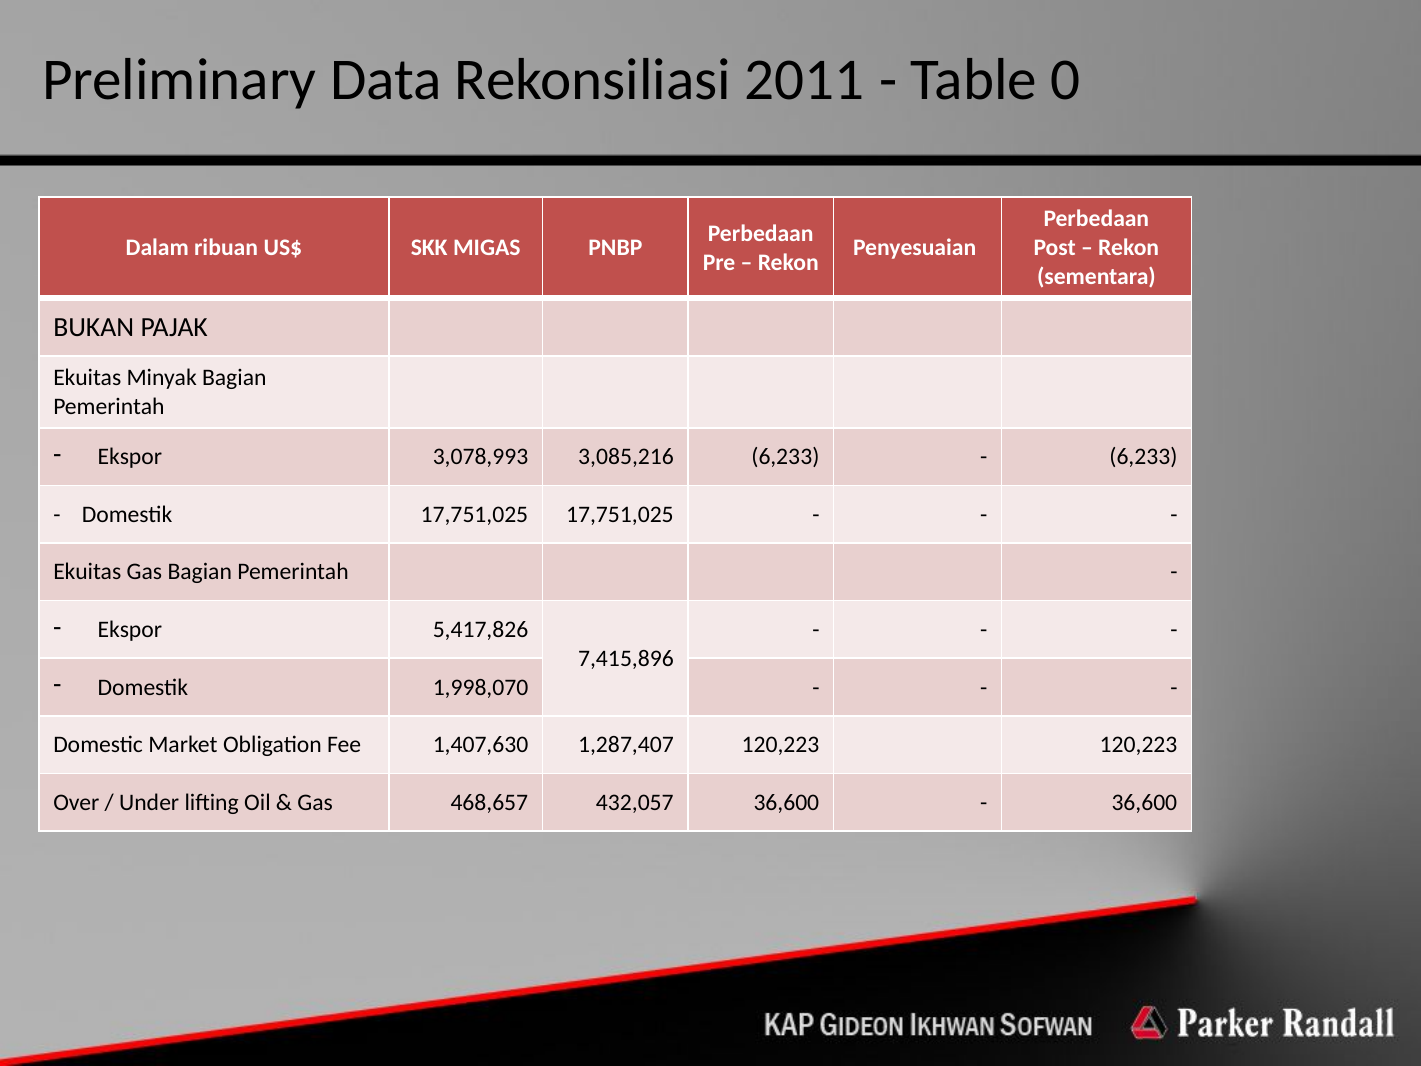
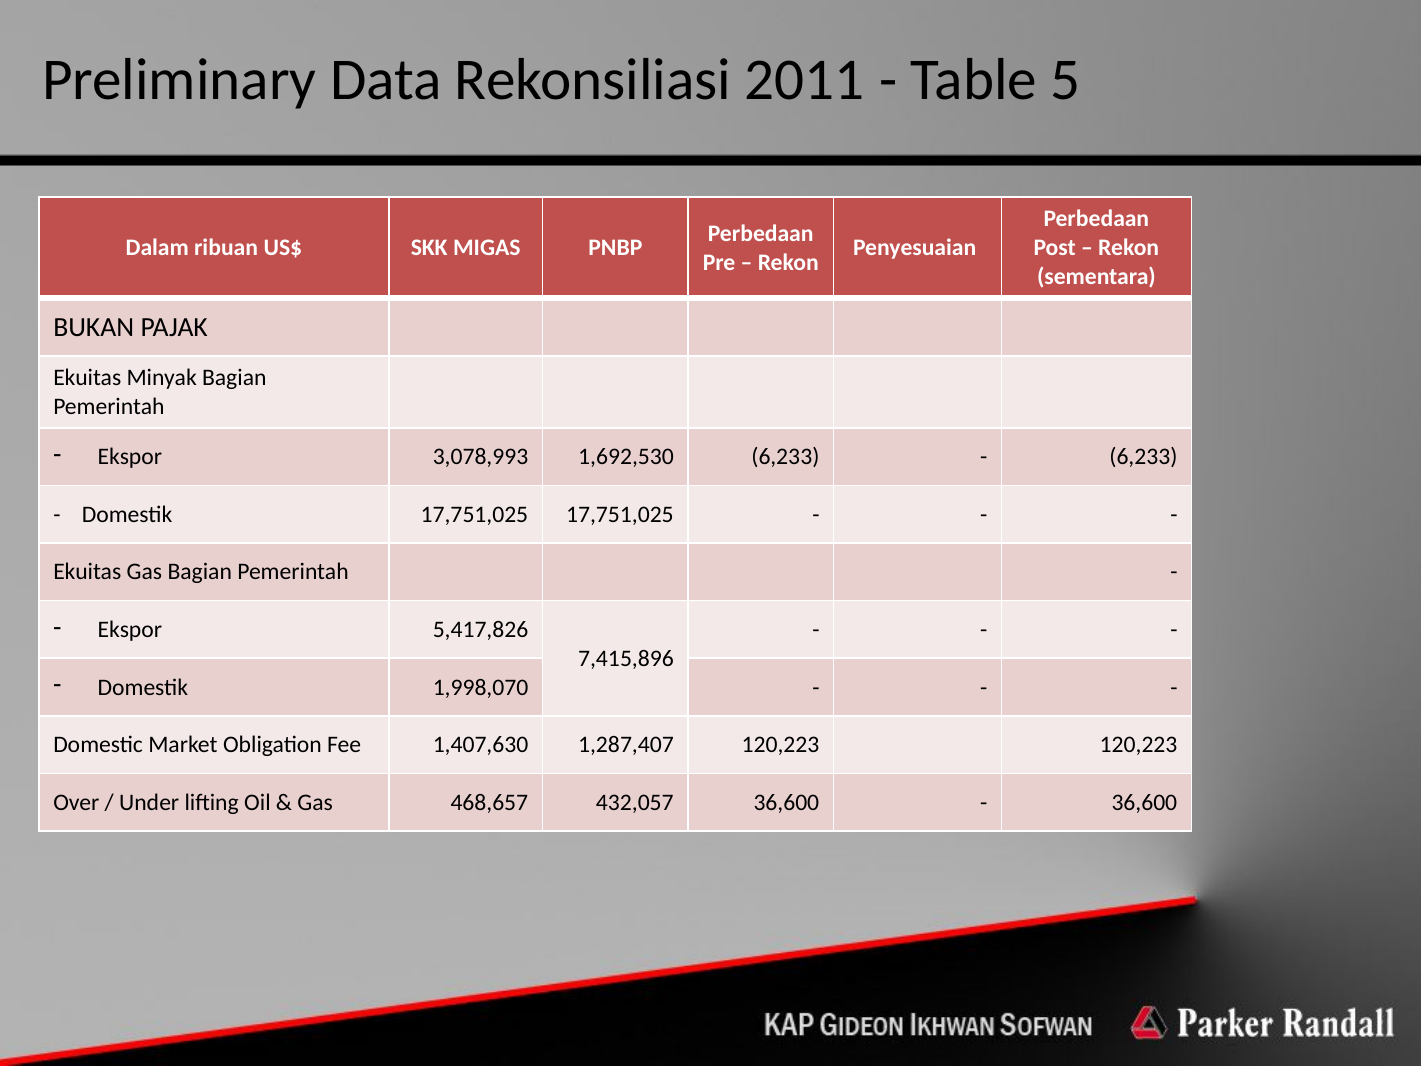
0: 0 -> 5
3,085,216: 3,085,216 -> 1,692,530
